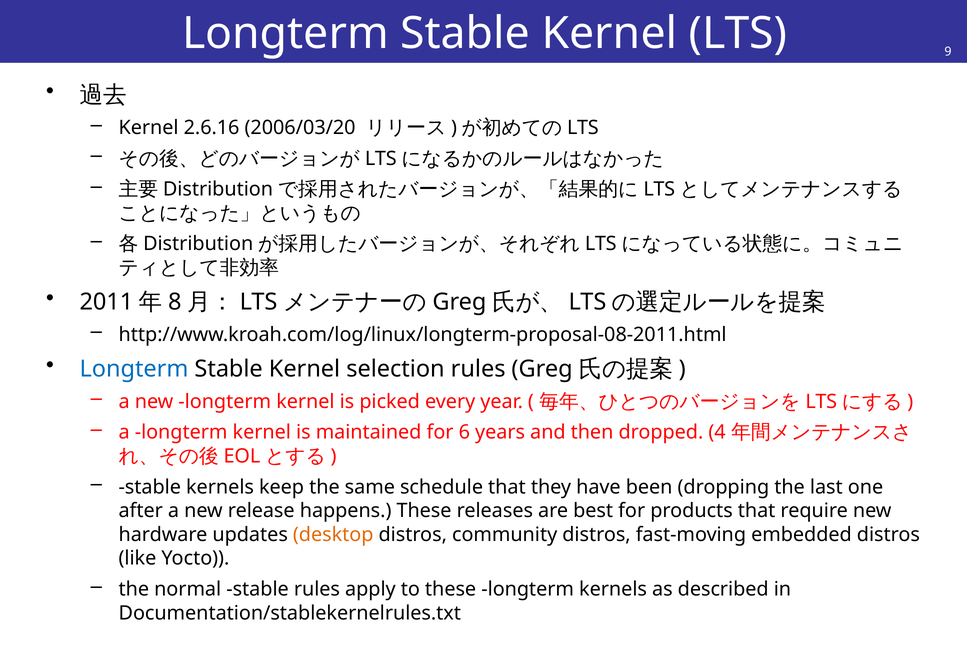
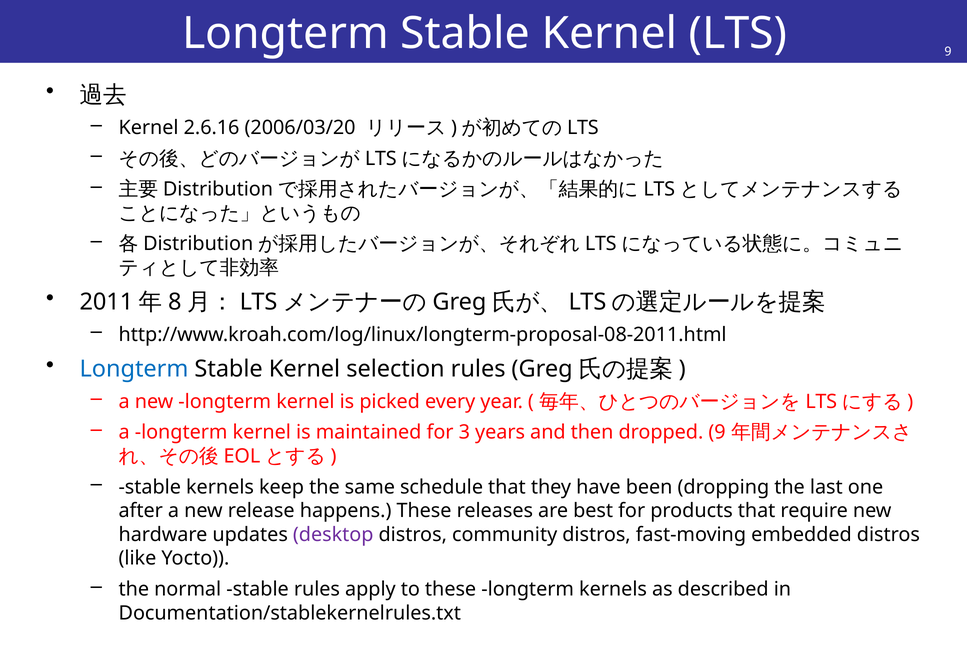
6: 6 -> 3
dropped 4: 4 -> 9
desktop colour: orange -> purple
